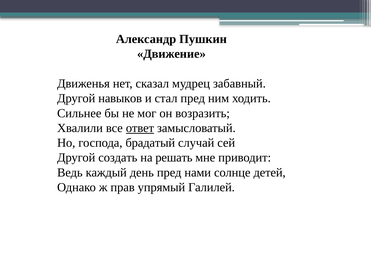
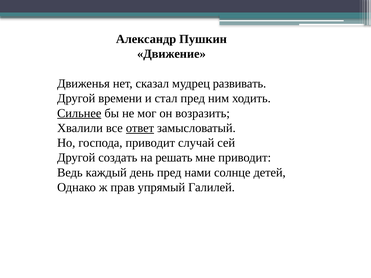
забавный: забавный -> развивать
навыков: навыков -> времени
Сильнее underline: none -> present
господа брадатый: брадатый -> приводит
